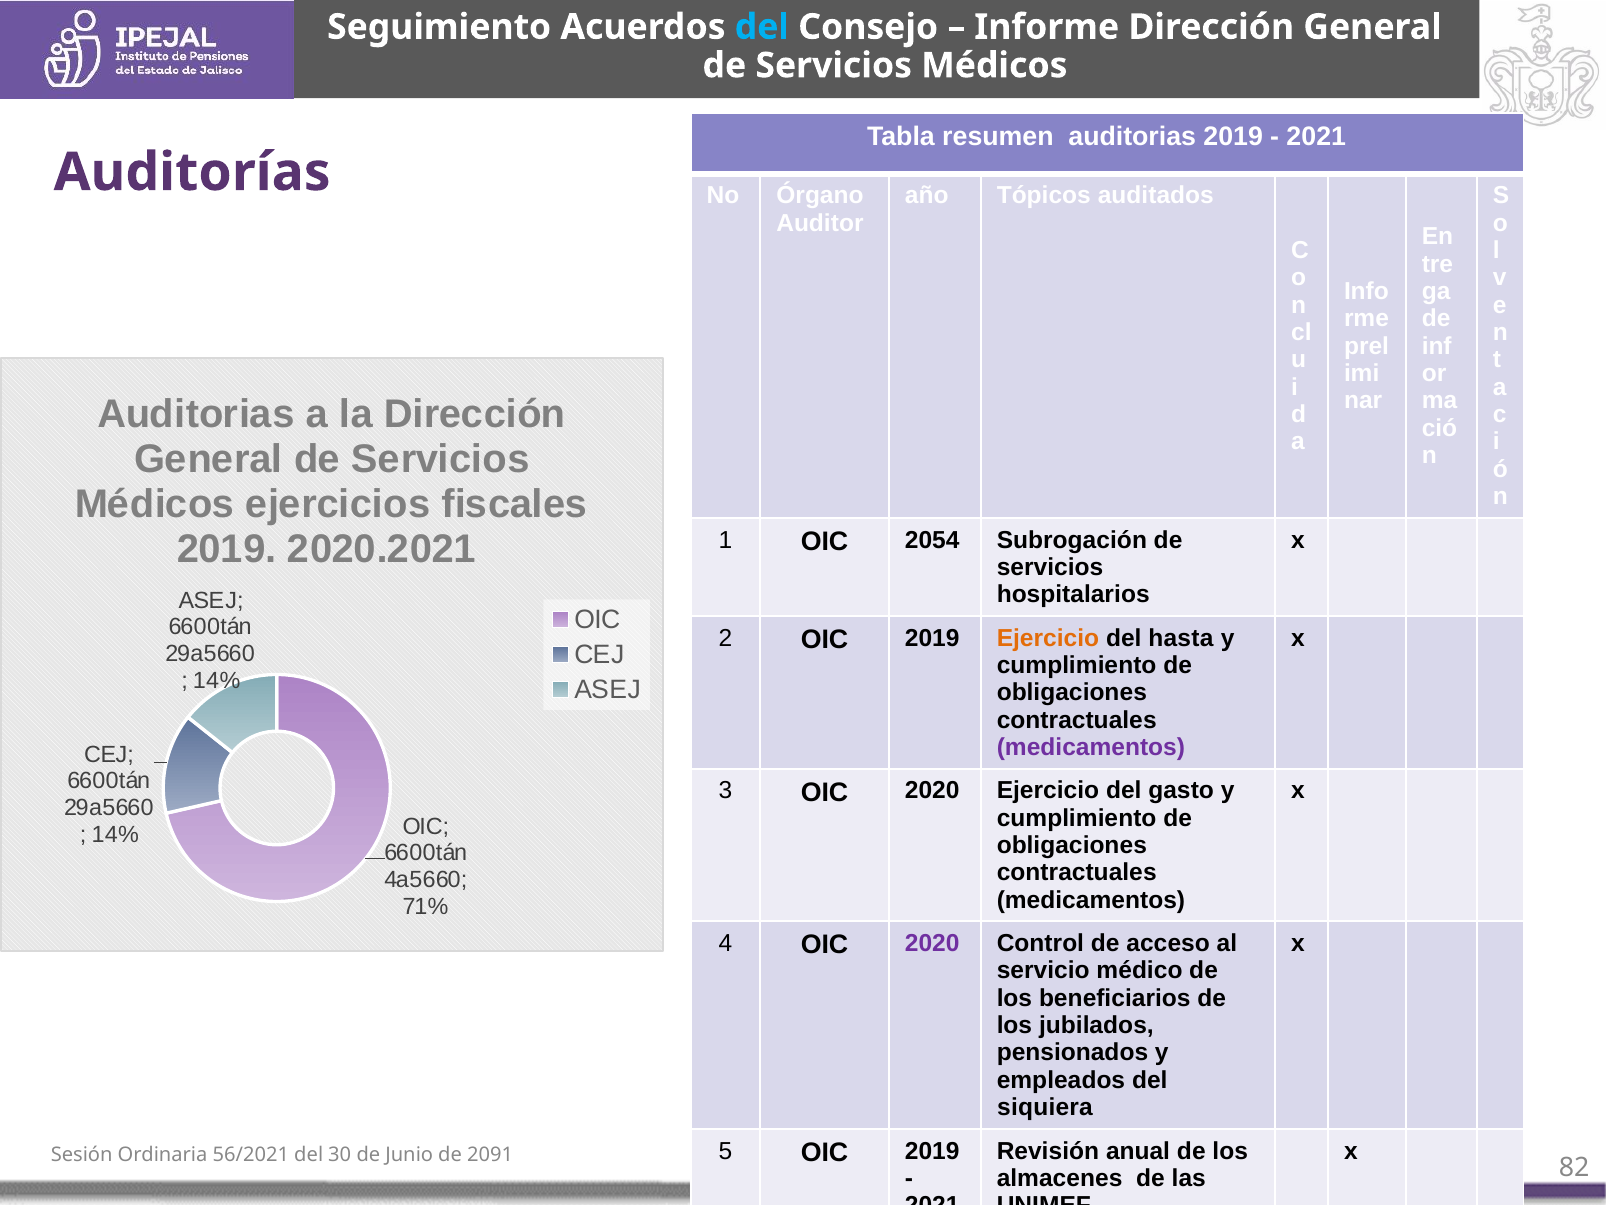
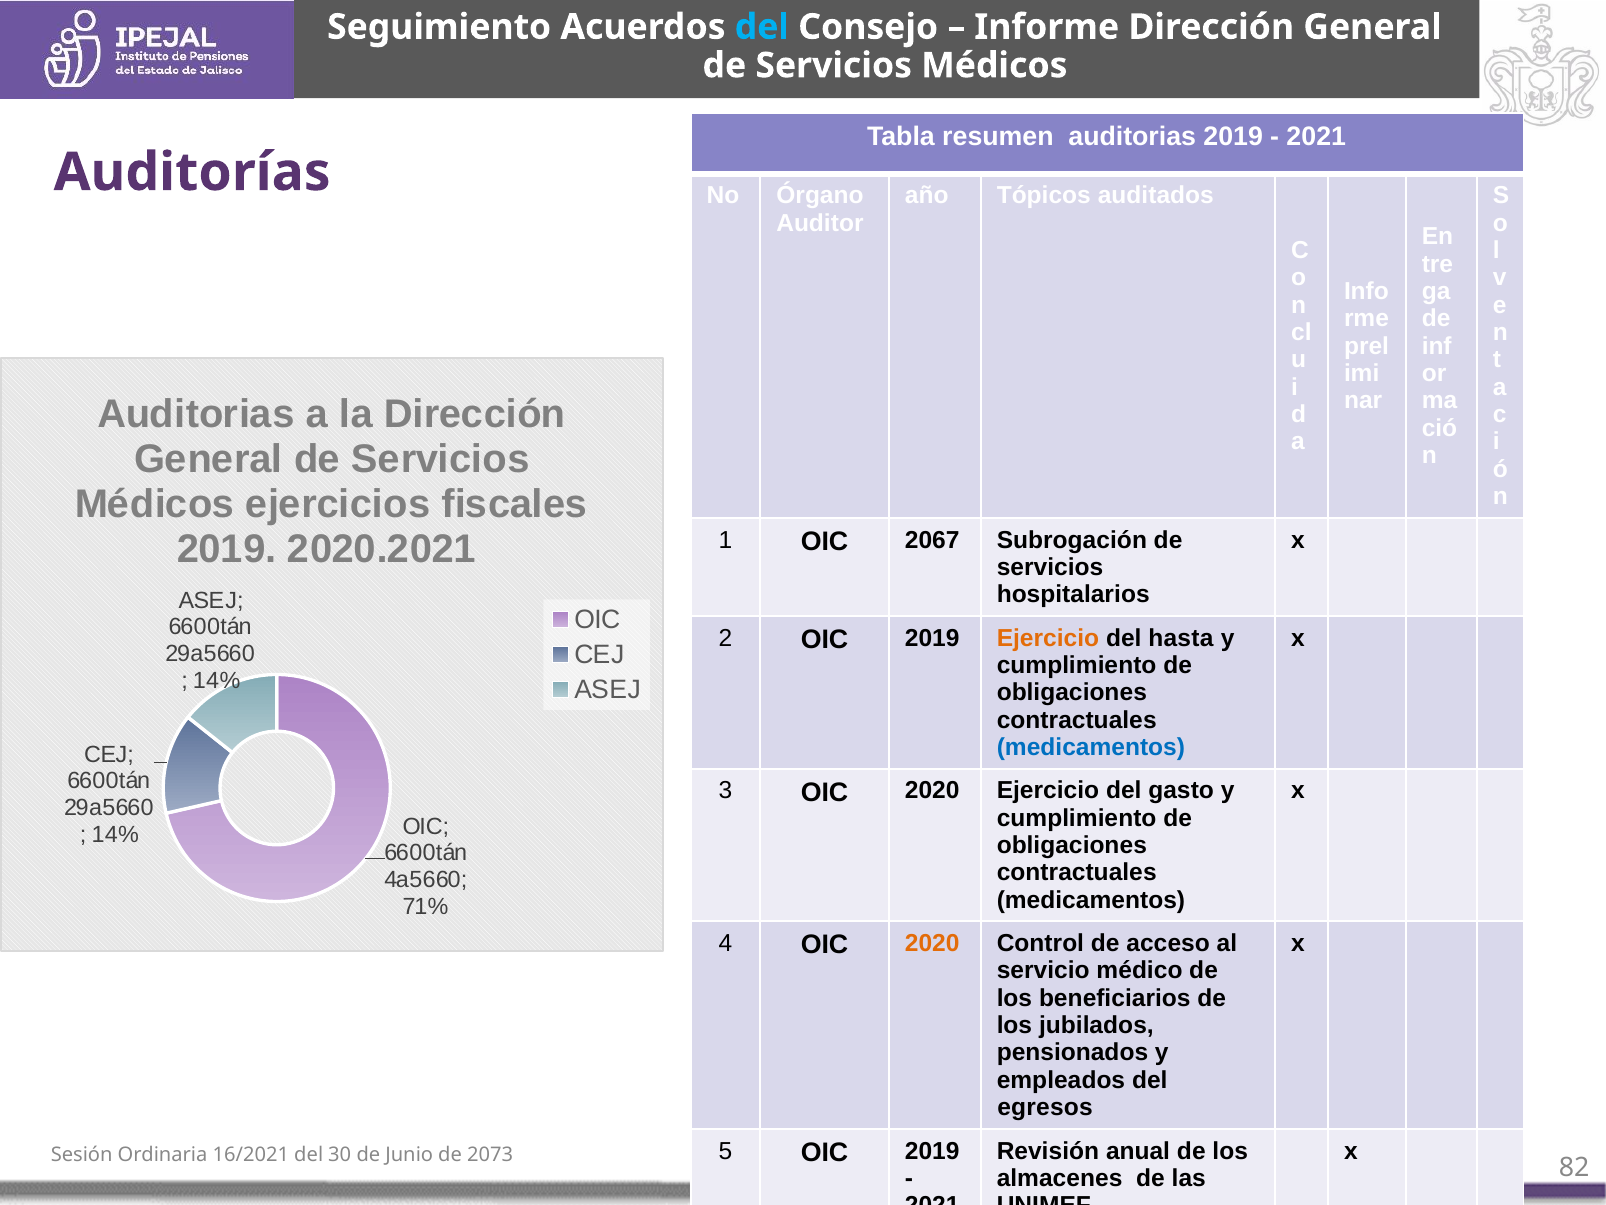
2054: 2054 -> 2067
medicamentos at (1091, 747) colour: purple -> blue
2020 at (932, 943) colour: purple -> orange
siquiera: siquiera -> egresos
56/2021: 56/2021 -> 16/2021
2091: 2091 -> 2073
